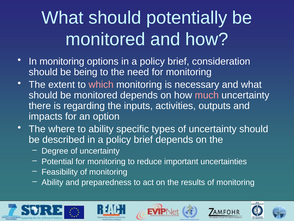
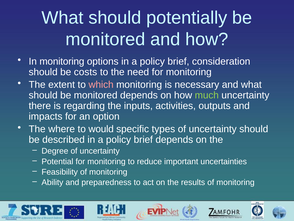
being: being -> costs
much colour: pink -> light green
to ability: ability -> would
